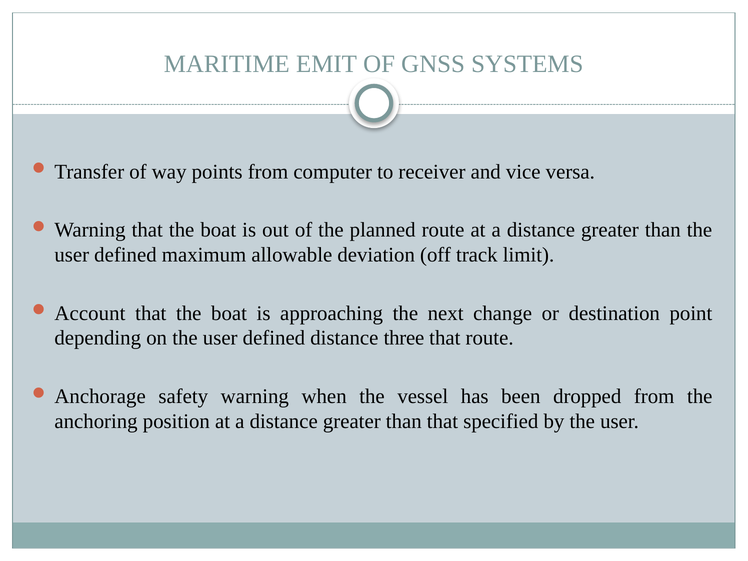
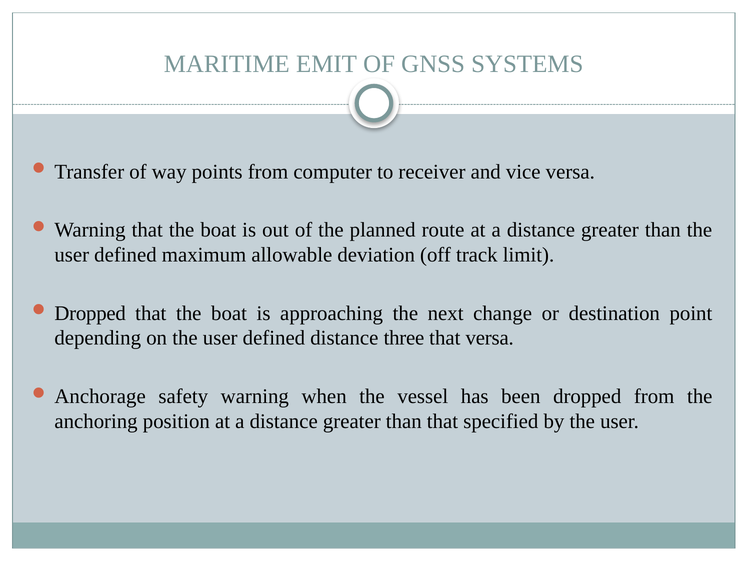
Account at (90, 313): Account -> Dropped
that route: route -> versa
